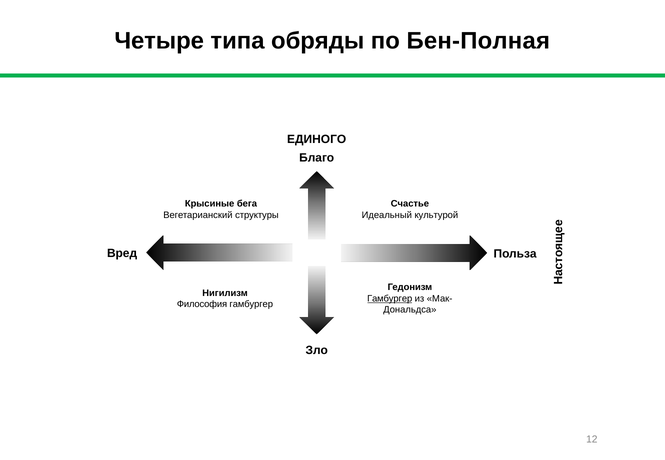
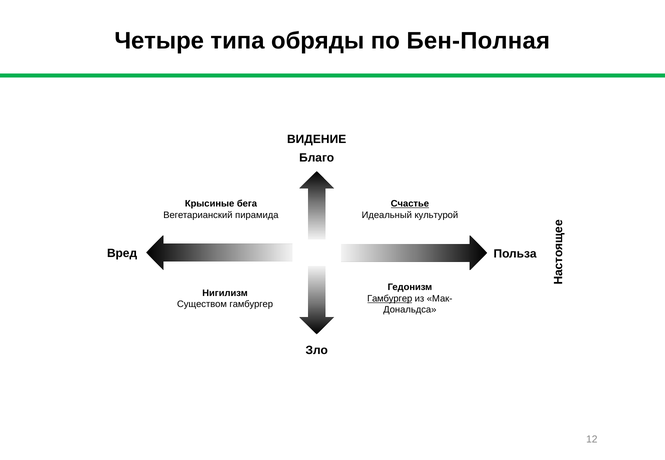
ЕДИНОГО: ЕДИНОГО -> ВИДЕНИЕ
Счастье underline: none -> present
структуры: структуры -> пирамида
Философия: Философия -> Существом
